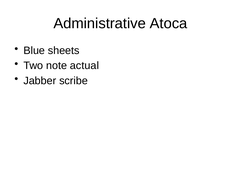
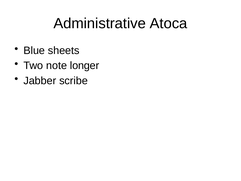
actual: actual -> longer
